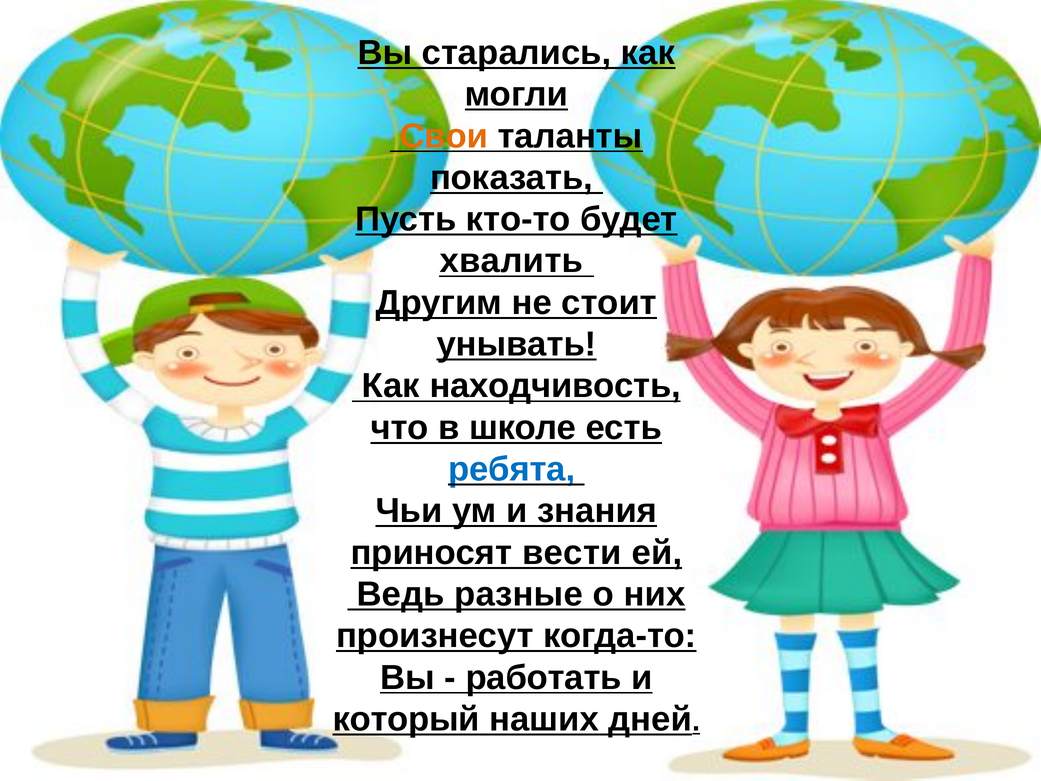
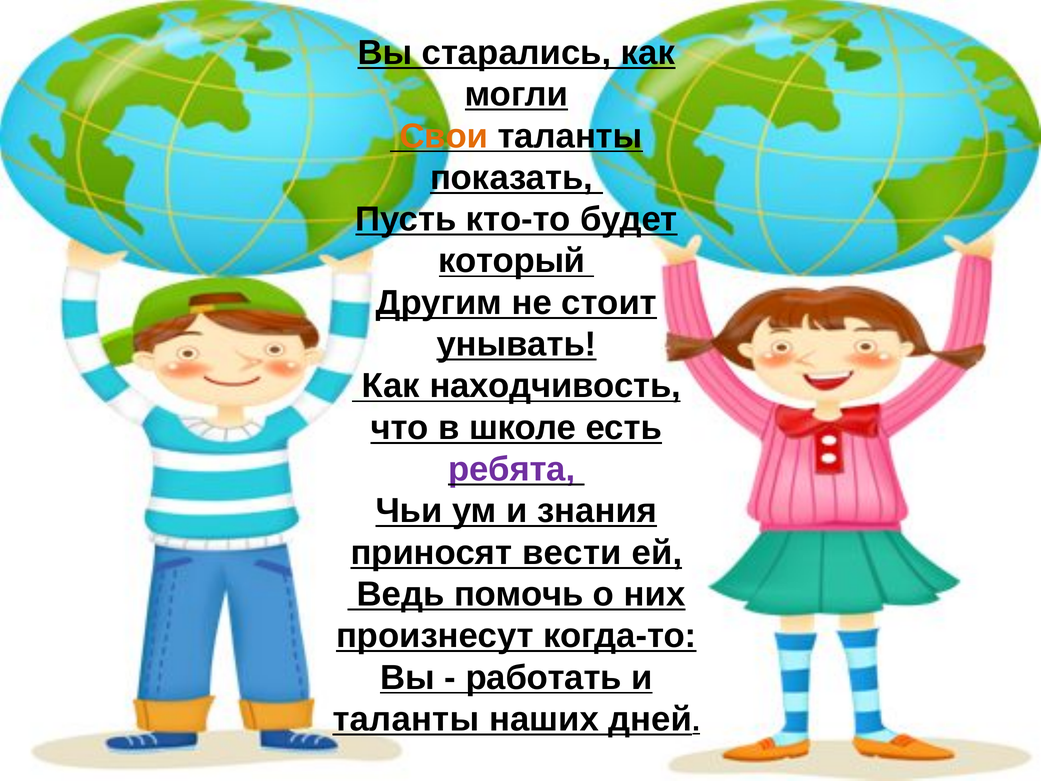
хвалить: хвалить -> который
ребята colour: blue -> purple
разные: разные -> помочь
который at (406, 719): который -> таланты
